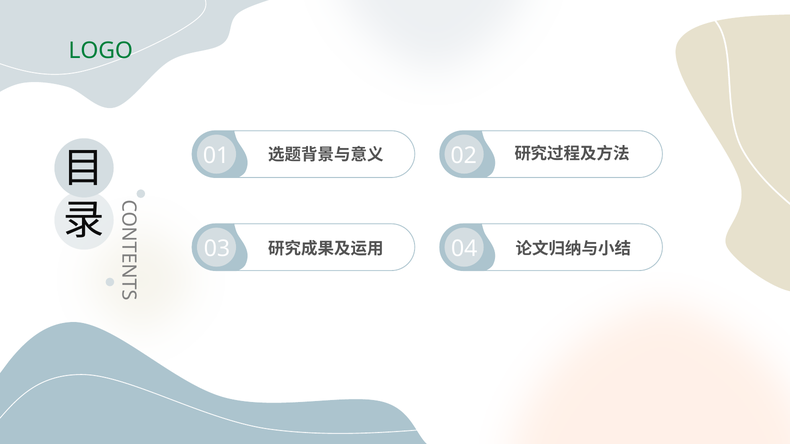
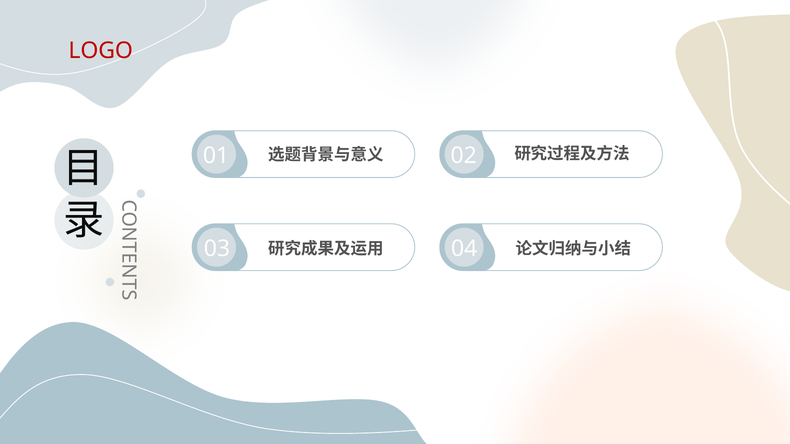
LOGO colour: green -> red
